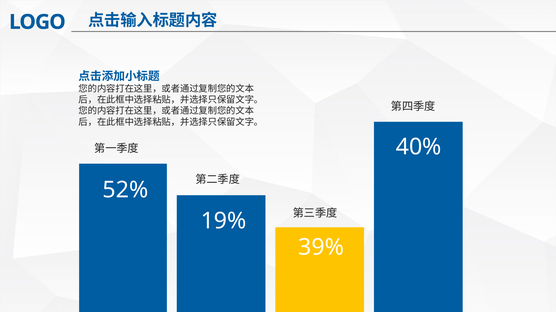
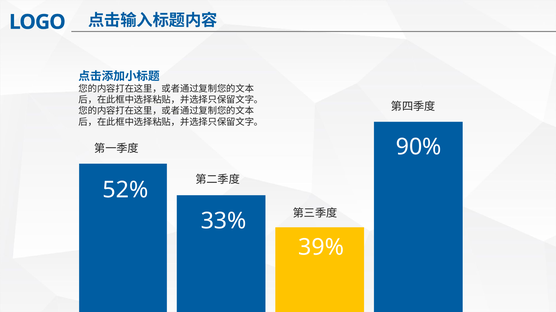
40%: 40% -> 90%
19%: 19% -> 33%
